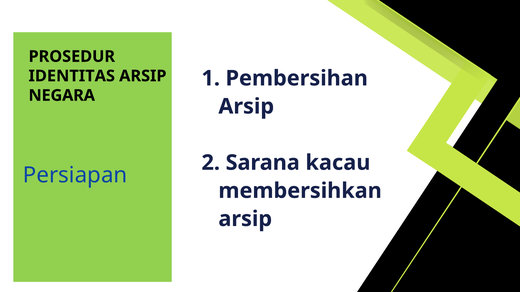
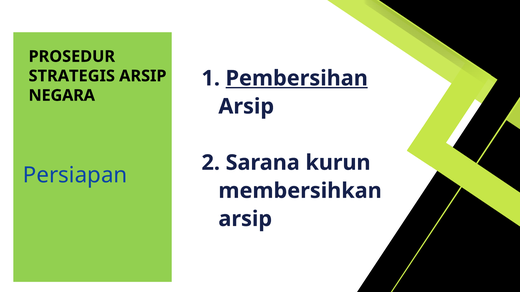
IDENTITAS: IDENTITAS -> STRATEGIS
Pembersihan underline: none -> present
kacau: kacau -> kurun
